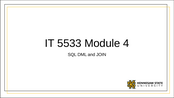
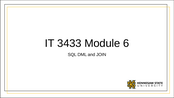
5533: 5533 -> 3433
4: 4 -> 6
